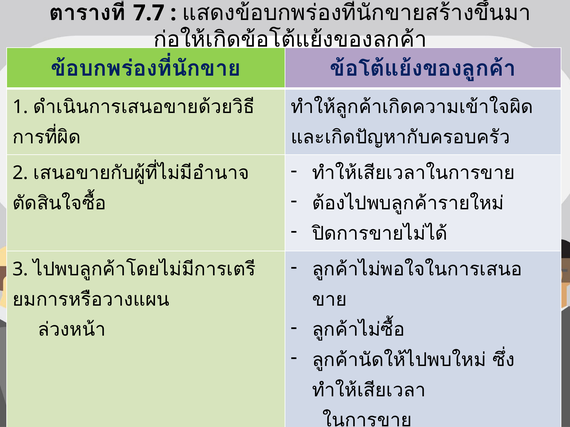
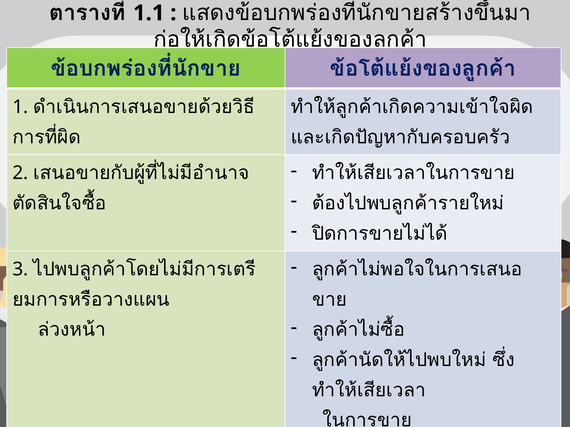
7.7: 7.7 -> 1.1
